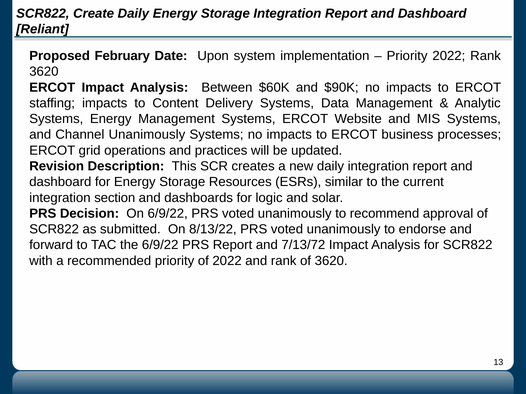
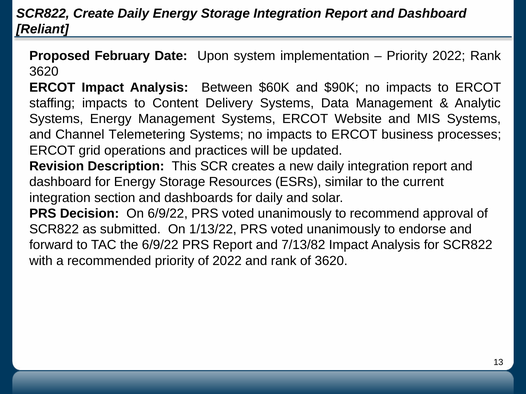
Channel Unanimously: Unanimously -> Telemetering
for logic: logic -> daily
8/13/22: 8/13/22 -> 1/13/22
7/13/72: 7/13/72 -> 7/13/82
